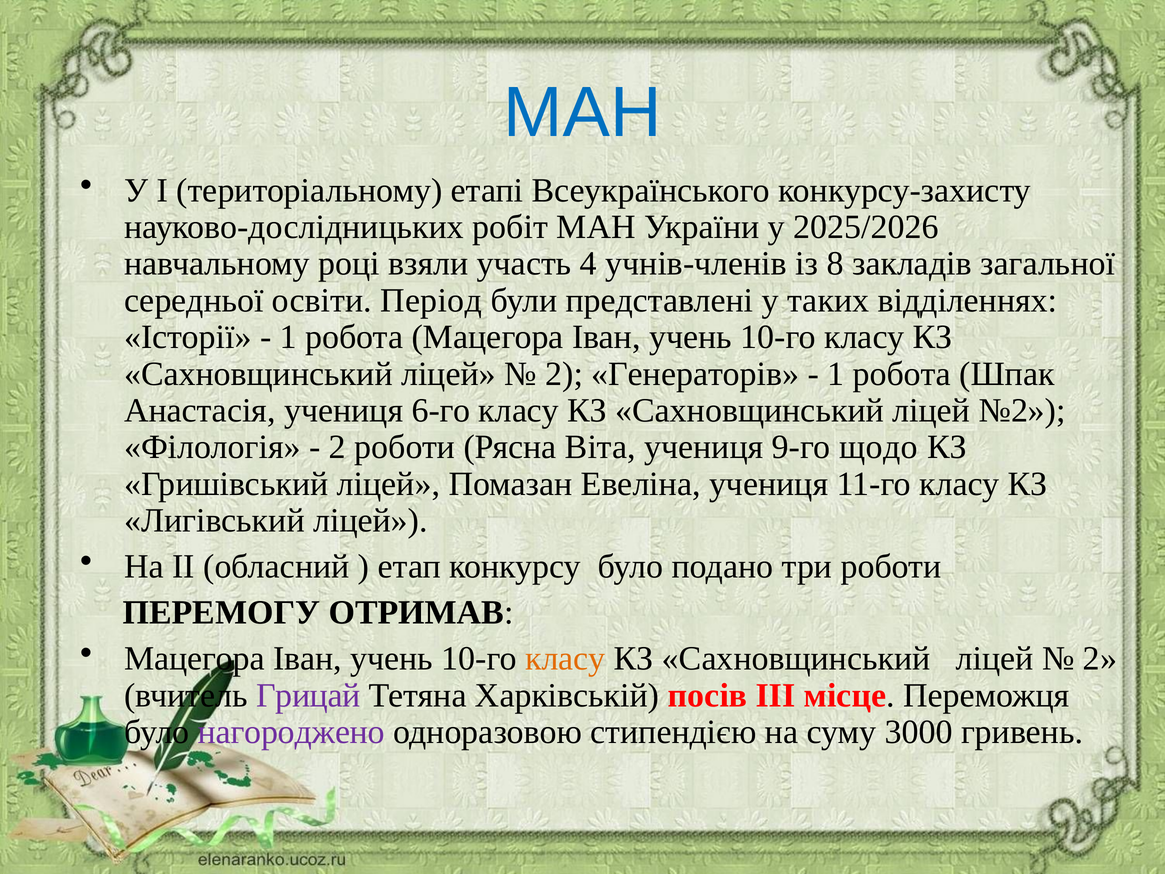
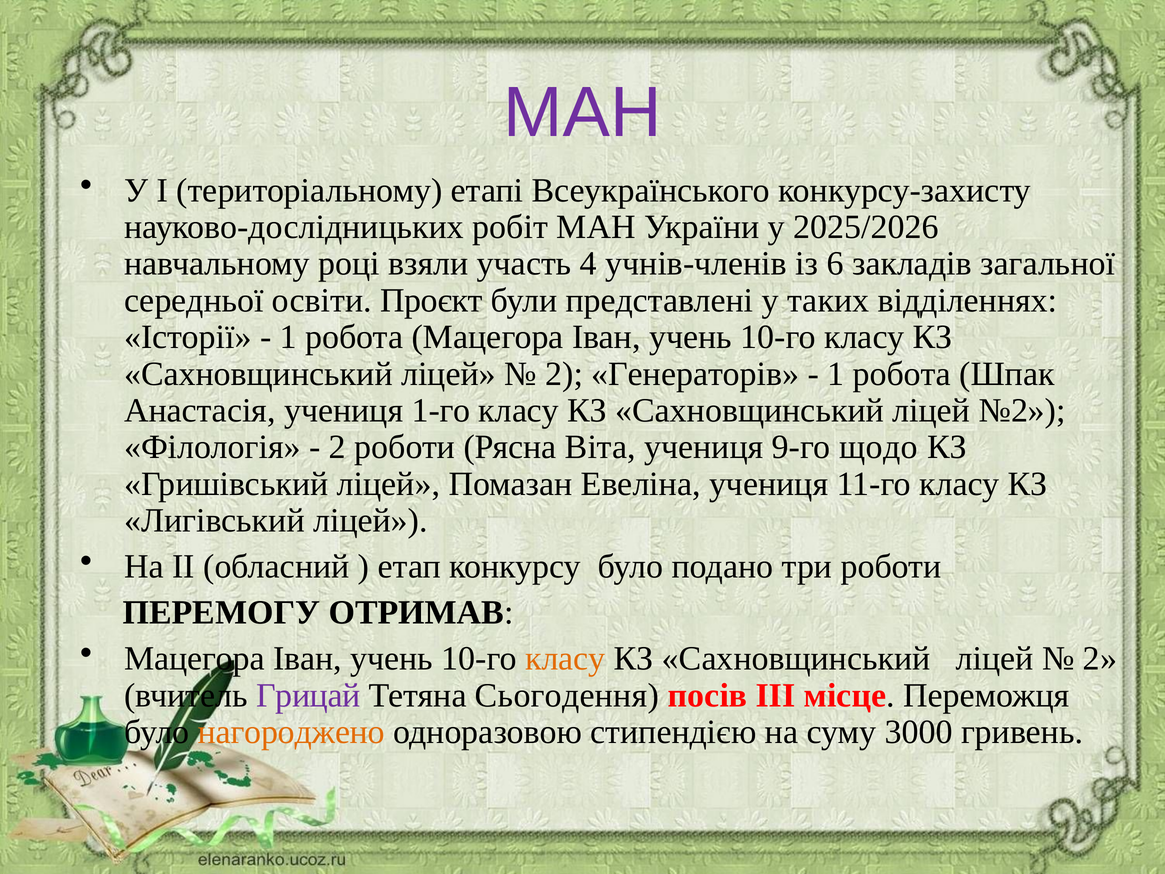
МАН at (582, 113) colour: blue -> purple
8: 8 -> 6
Період: Період -> Проєкт
6-го: 6-го -> 1-го
Харківській: Харківській -> Сьогодення
нагороджено colour: purple -> orange
